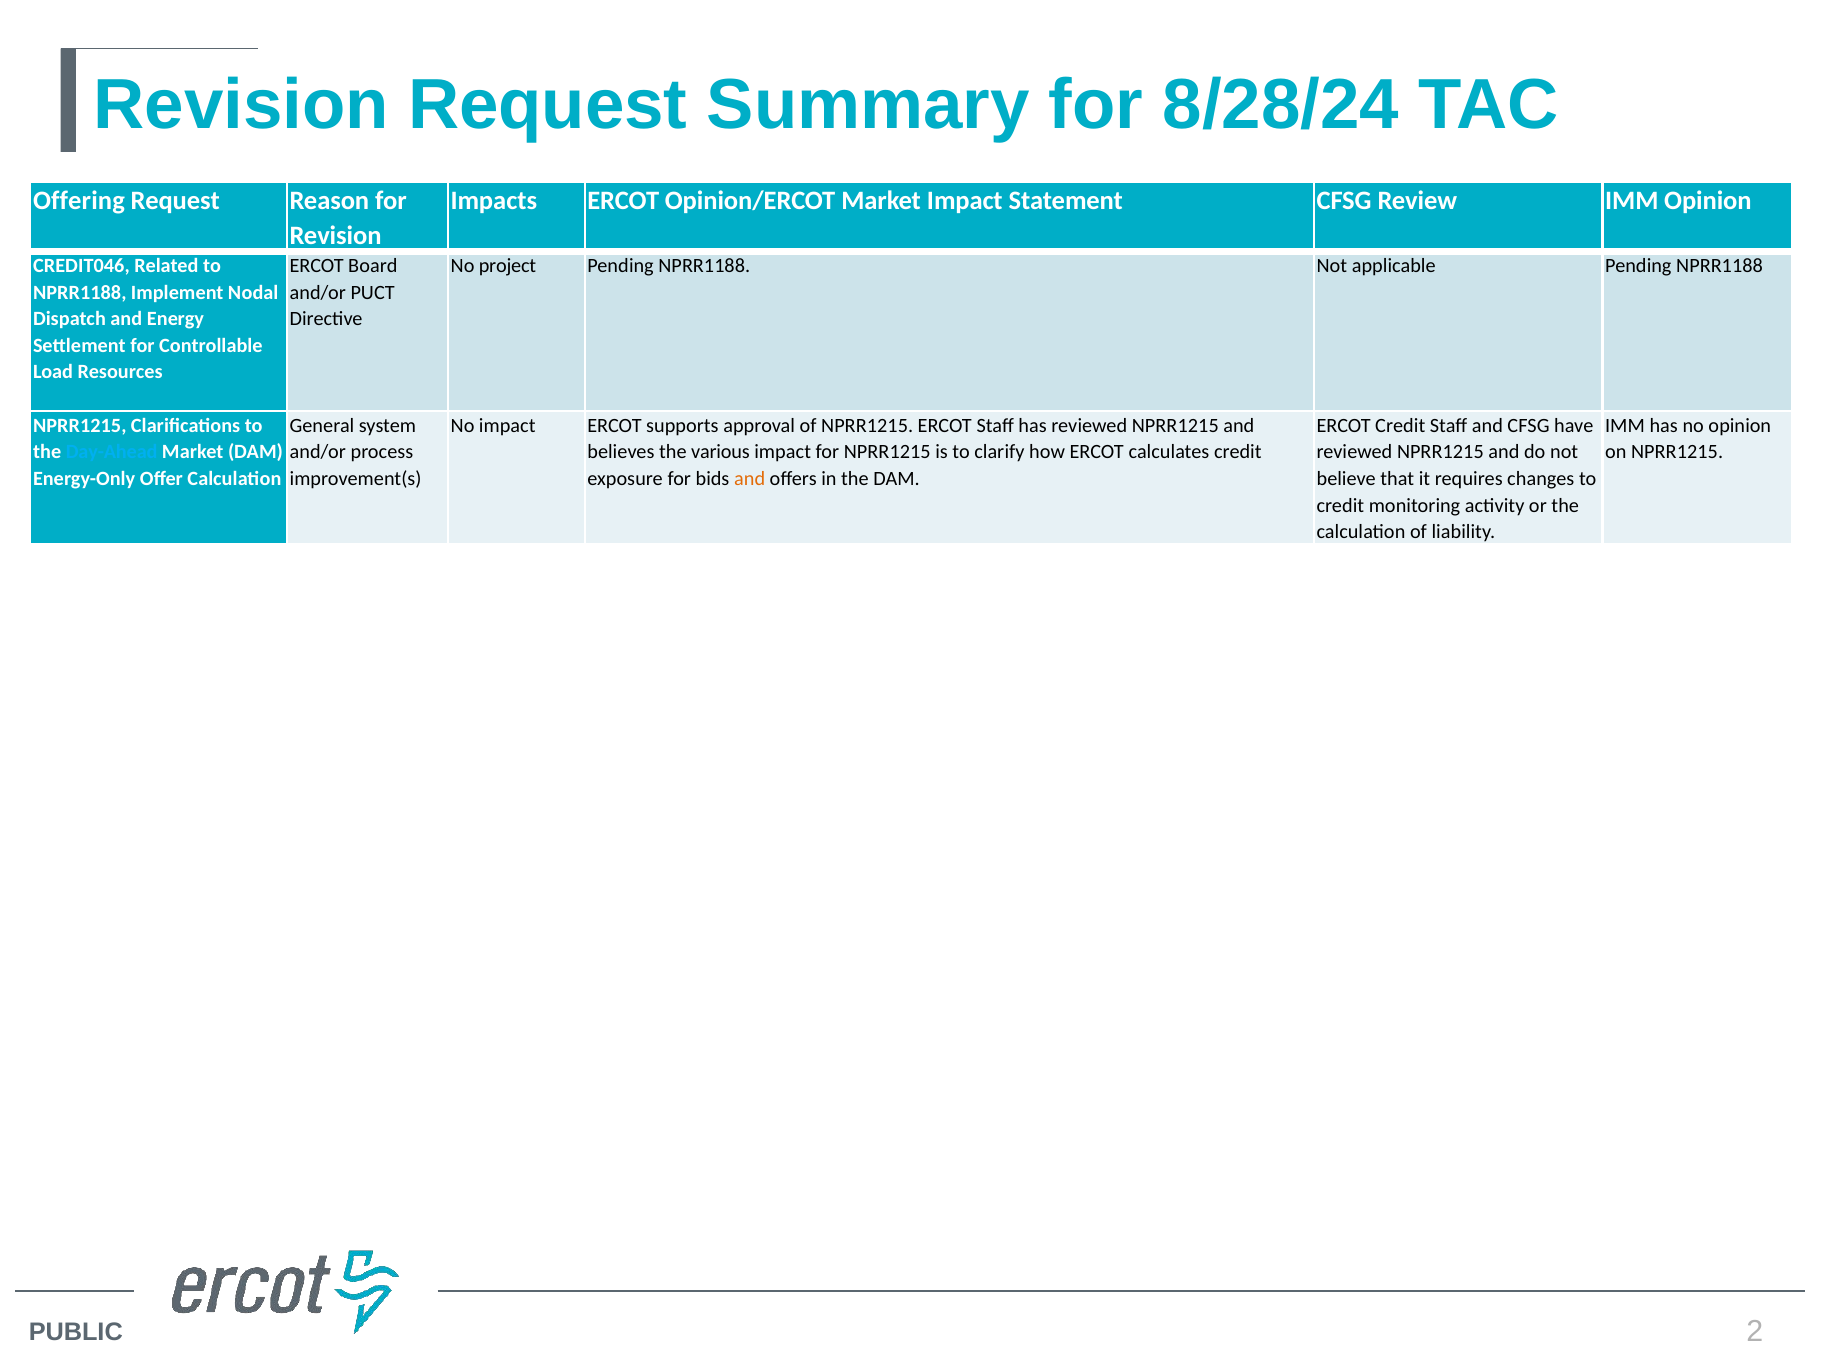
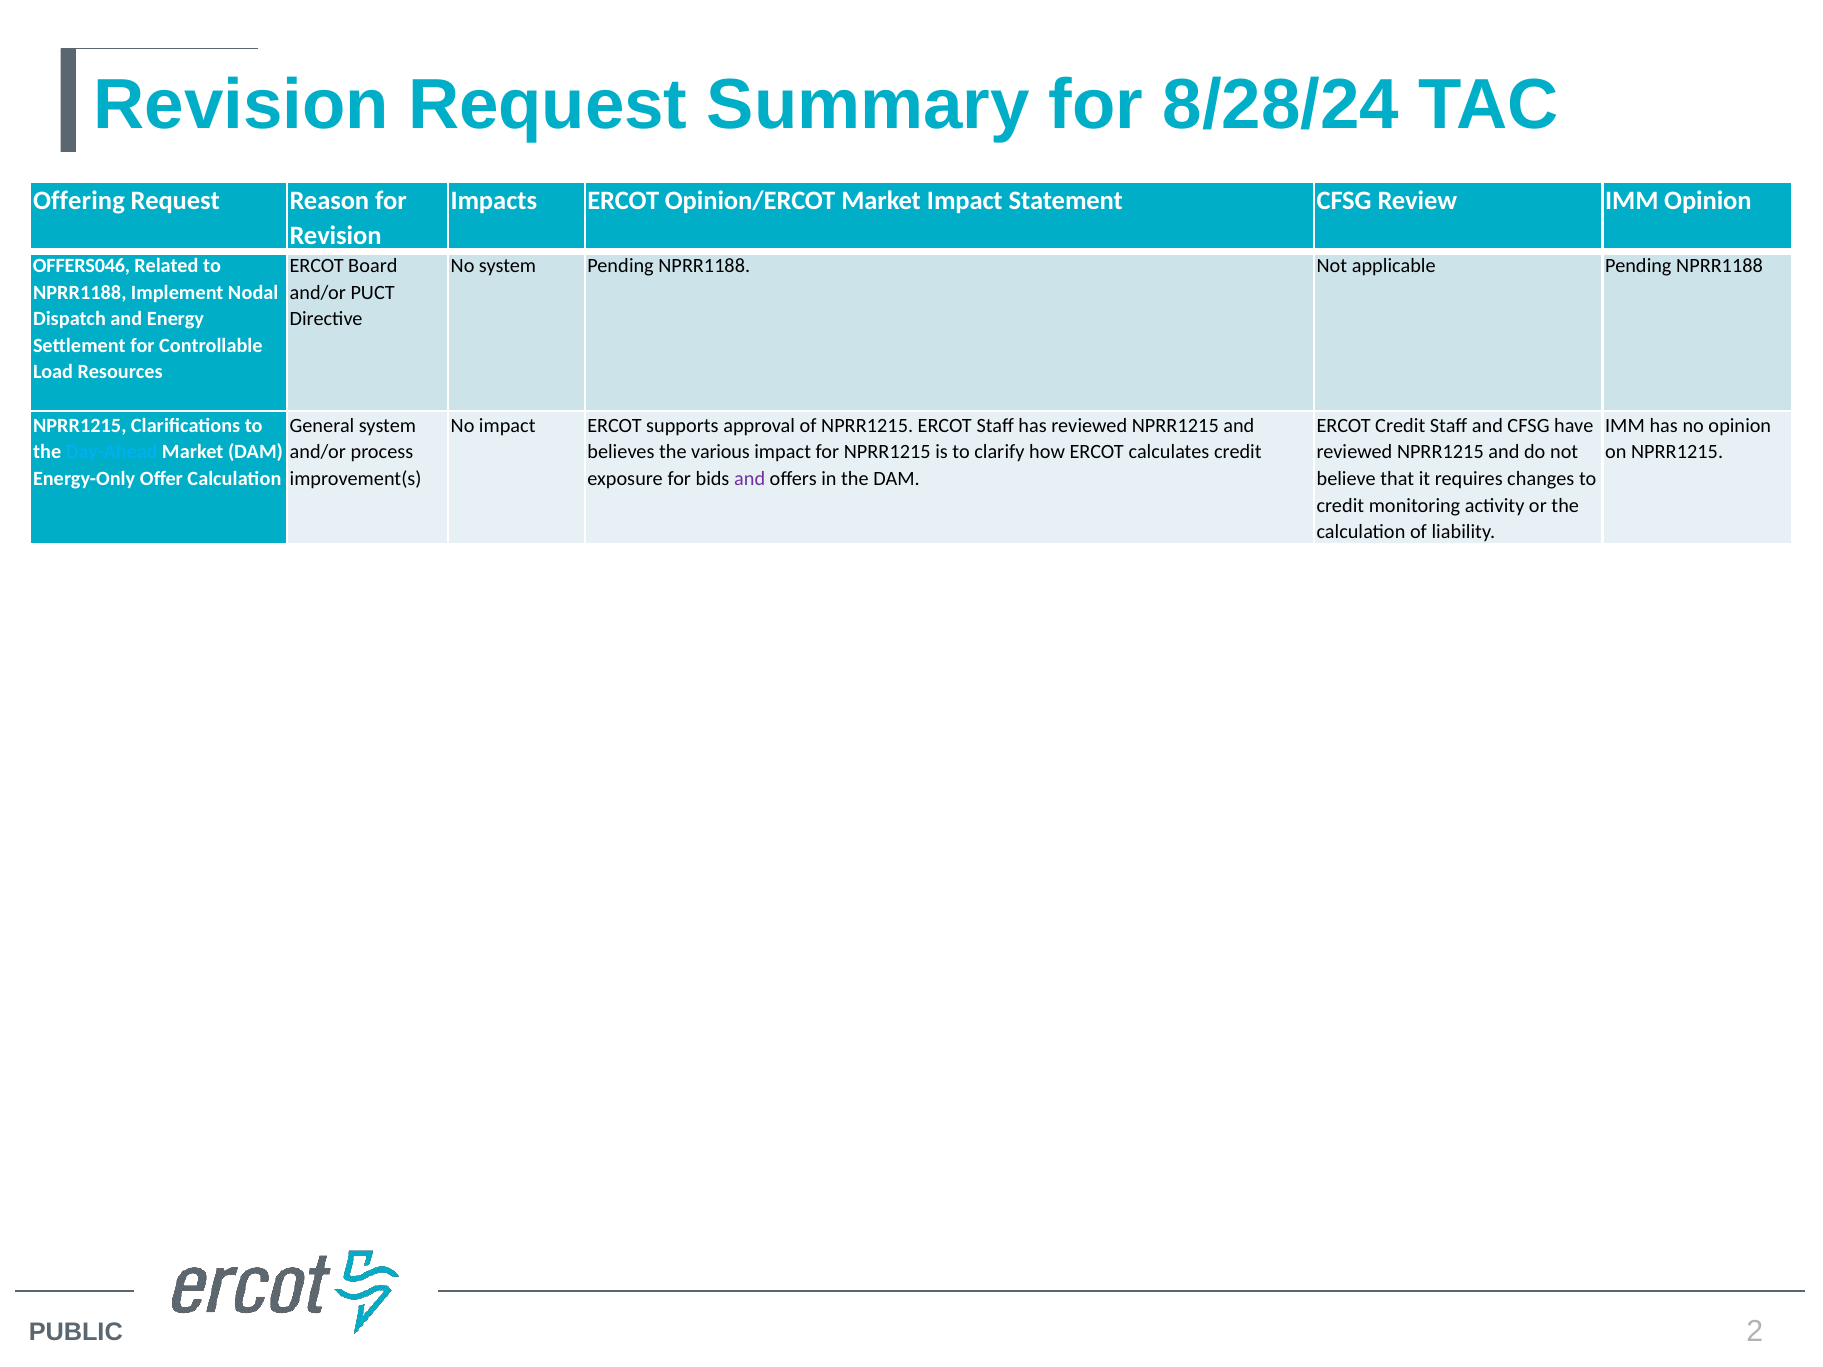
CREDIT046: CREDIT046 -> OFFERS046
No project: project -> system
and at (750, 479) colour: orange -> purple
